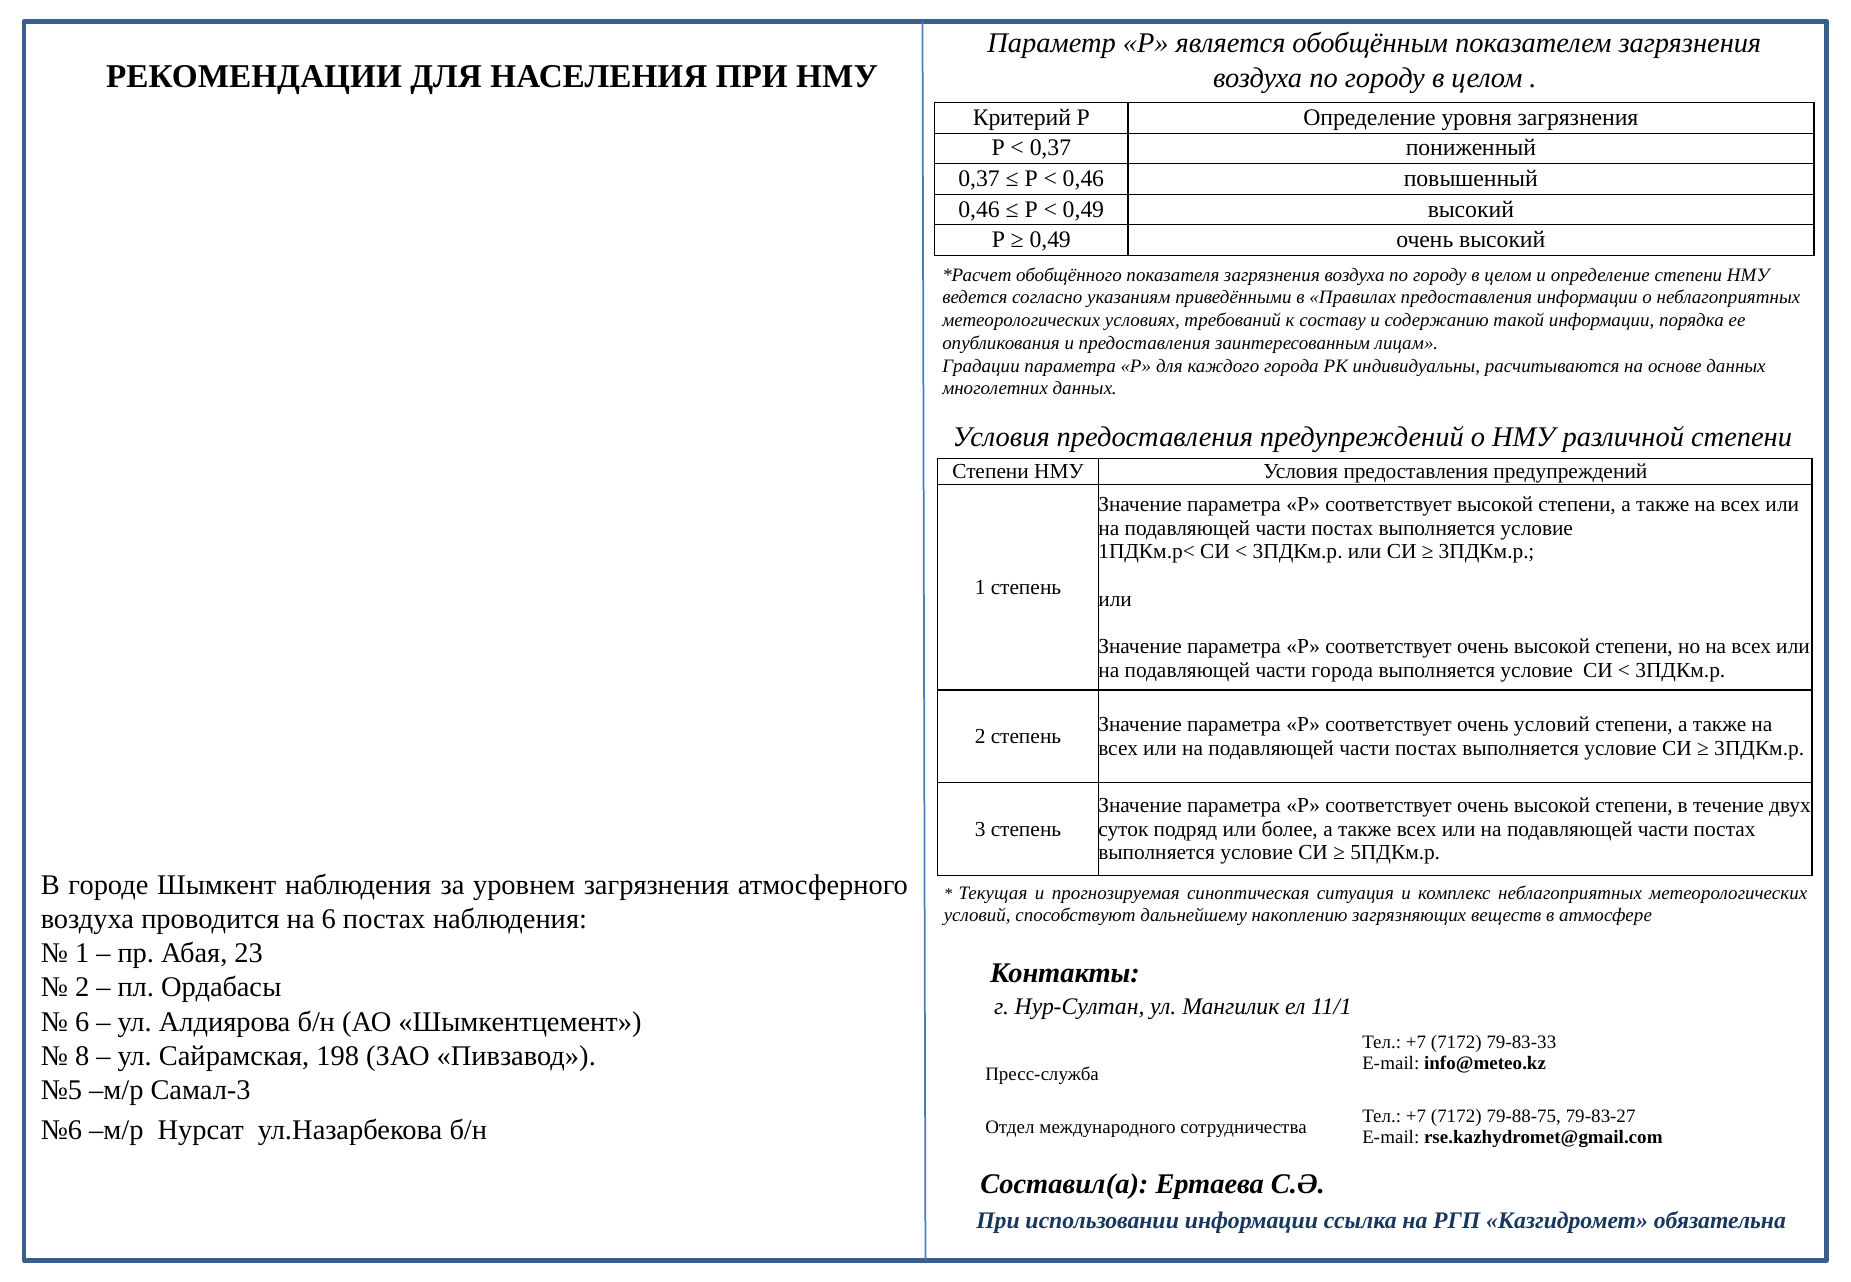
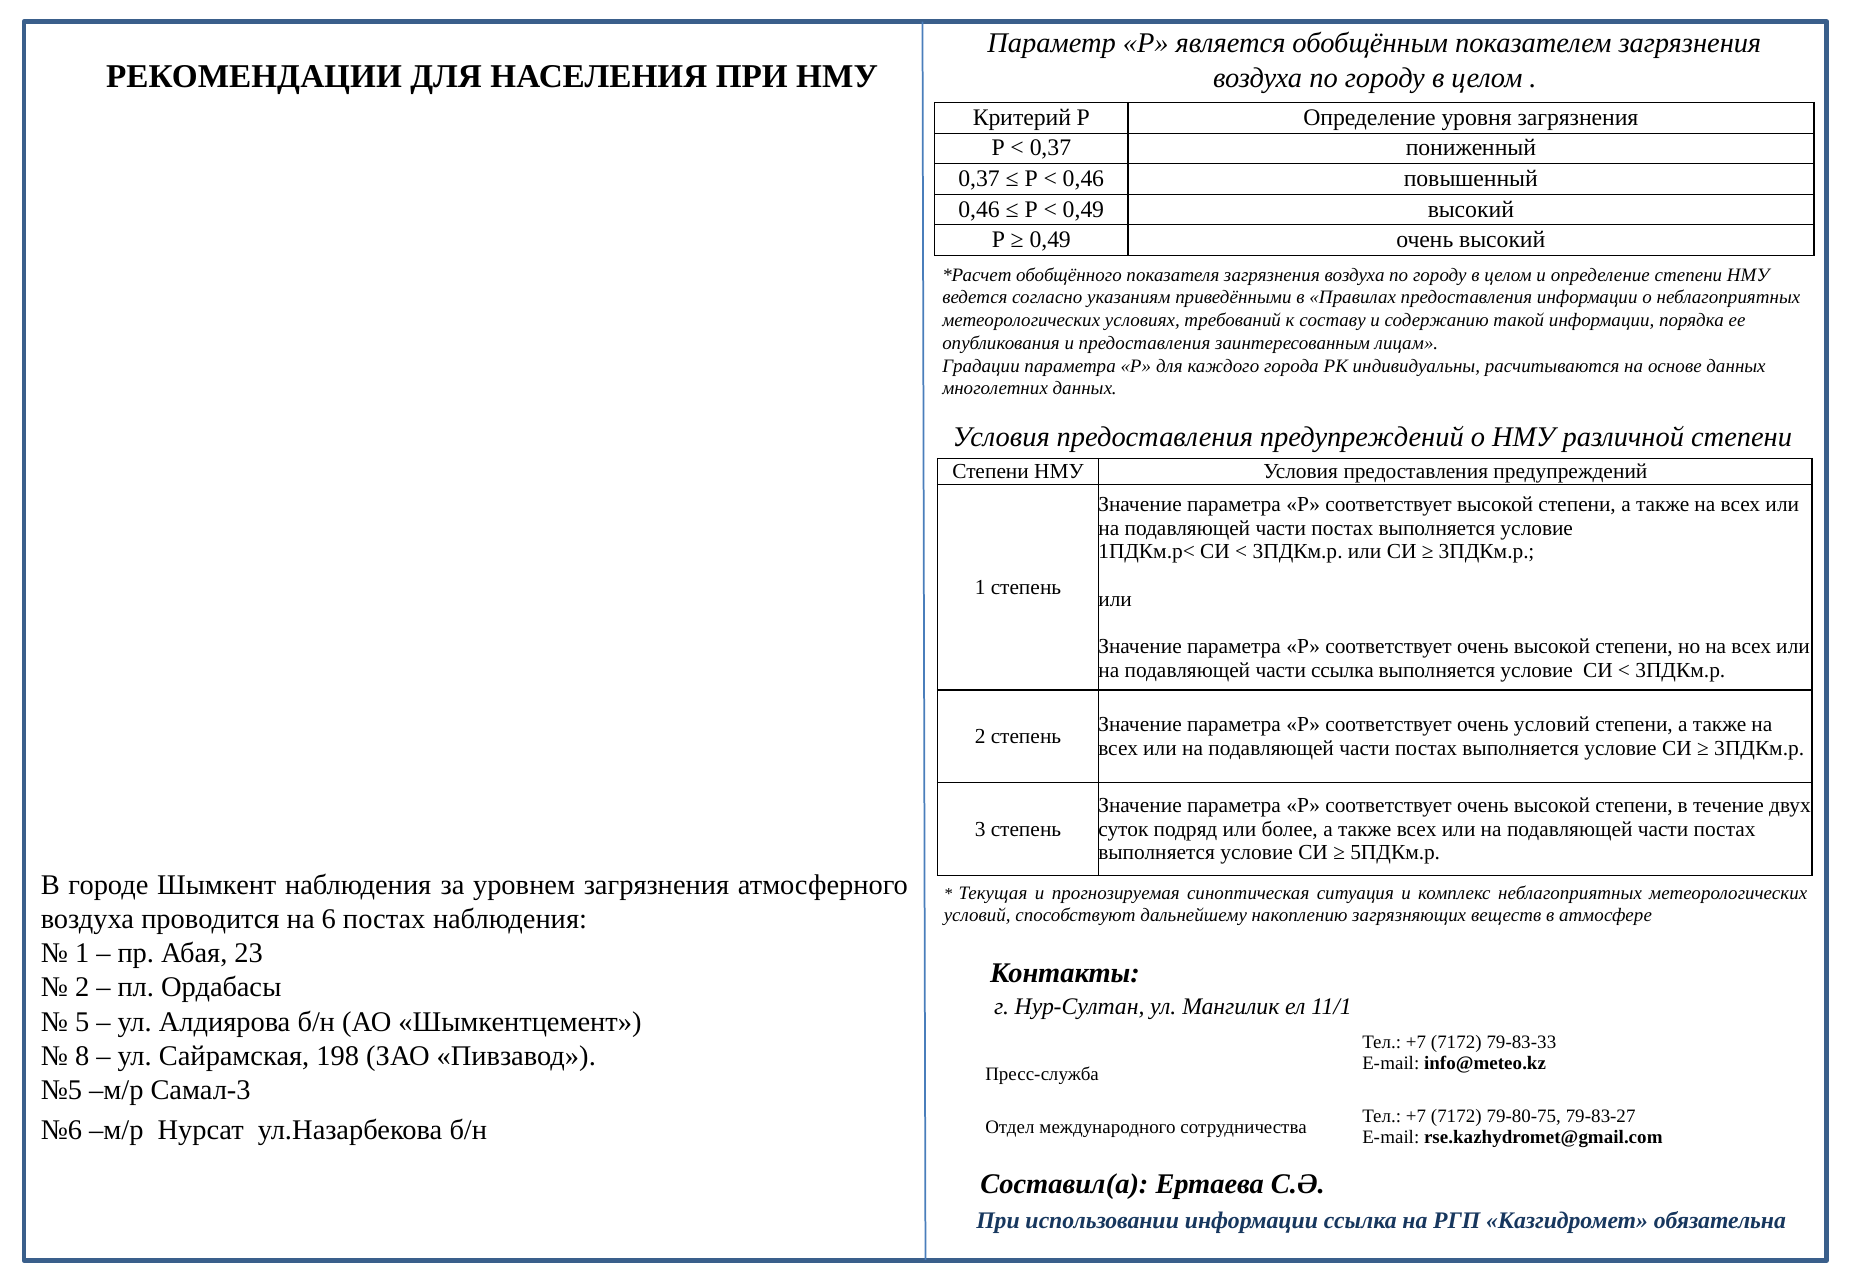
части города: города -> ссылка
6 at (82, 1021): 6 -> 5
79-88-75: 79-88-75 -> 79-80-75
